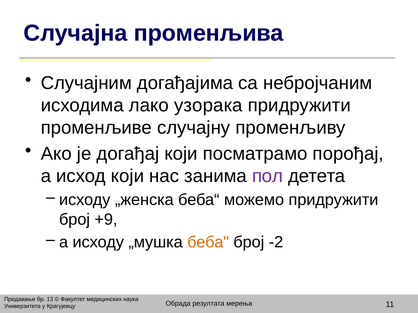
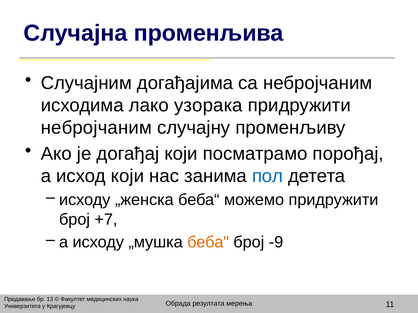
променљиве at (96, 128): променљиве -> небројчаним
пол colour: purple -> blue
+9: +9 -> +7
-2: -2 -> -9
